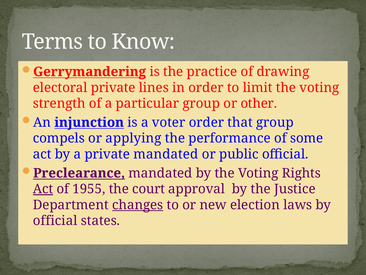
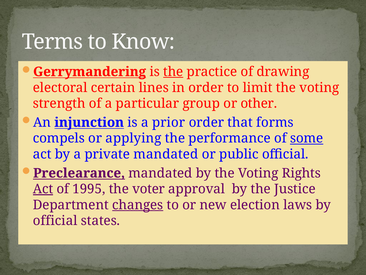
the at (173, 72) underline: none -> present
electoral private: private -> certain
voter: voter -> prior
that group: group -> forms
some underline: none -> present
1955: 1955 -> 1995
court: court -> voter
